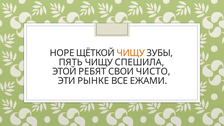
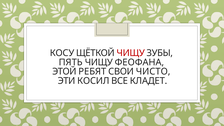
НОРЕ: НОРЕ -> КОСУ
ЧИЩУ at (131, 53) colour: orange -> red
СПЕШИЛА: СПЕШИЛА -> ФЕОФАНА
РЫНКЕ: РЫНКЕ -> КОСИЛ
ЕЖАМИ: ЕЖАМИ -> КЛАДЕТ
